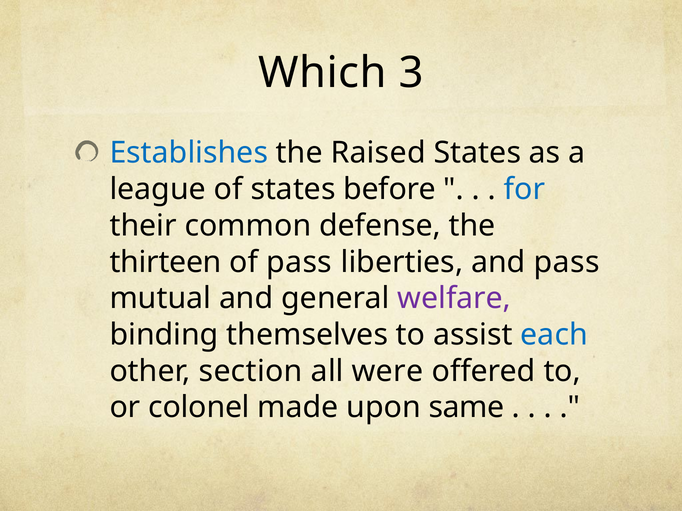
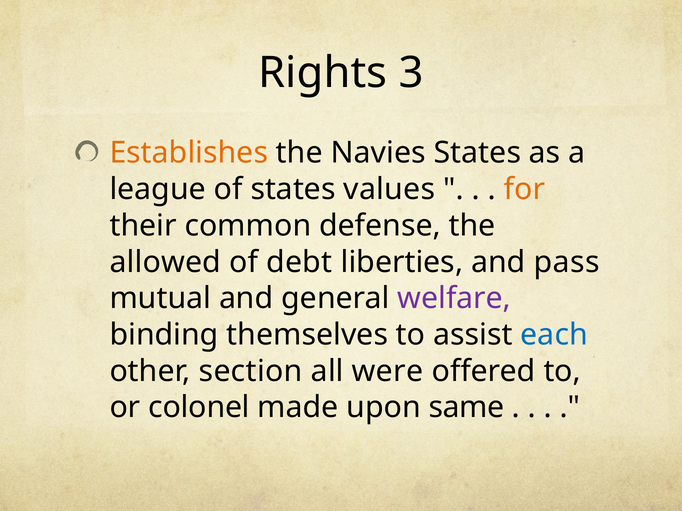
Which: Which -> Rights
Establishes colour: blue -> orange
Raised: Raised -> Navies
before: before -> values
for colour: blue -> orange
thirteen: thirteen -> allowed
of pass: pass -> debt
